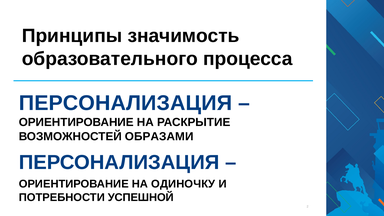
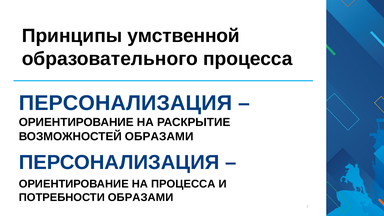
значимость: значимость -> умственной
НА ОДИНОЧКУ: ОДИНОЧКУ -> ПРОЦЕССА
ПОТРЕБНОСТИ УСПЕШНОЙ: УСПЕШНОЙ -> ОБРАЗАМИ
